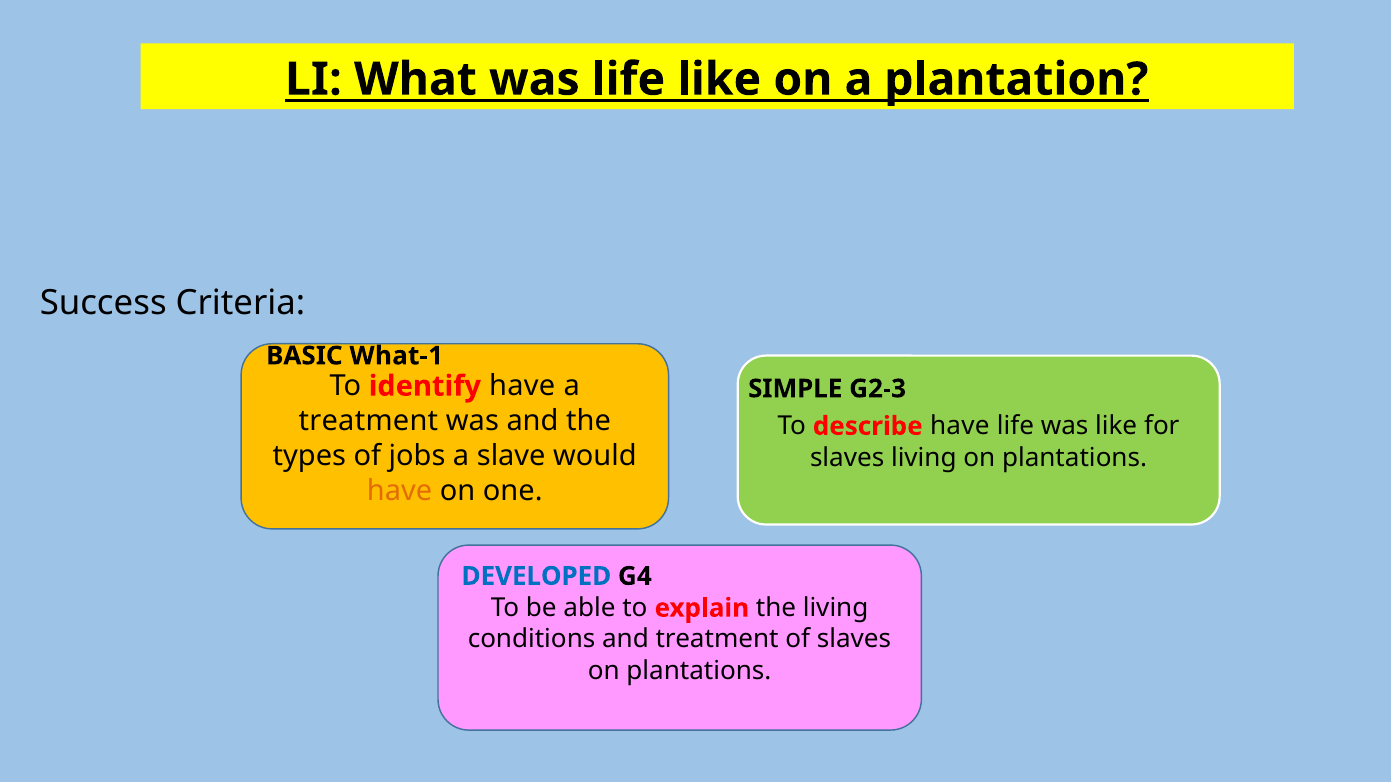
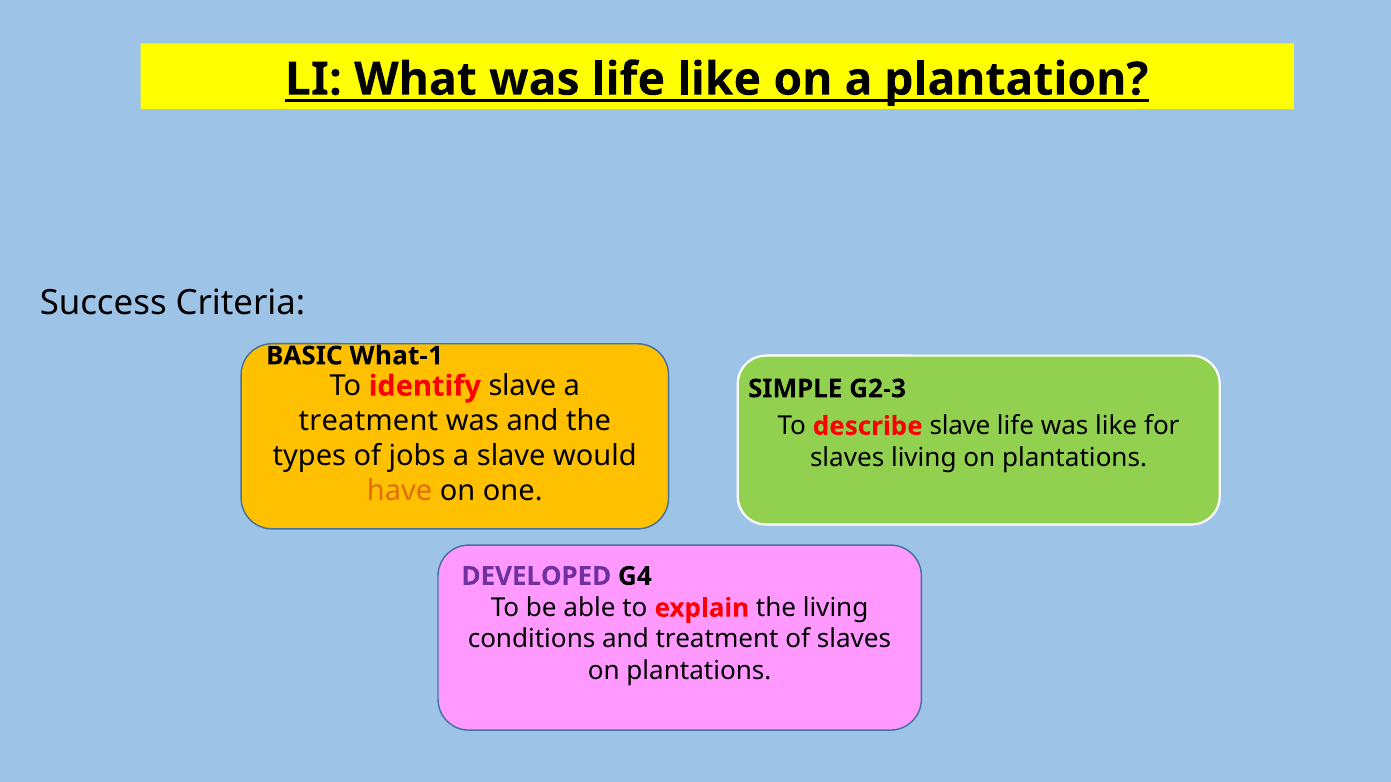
identify have: have -> slave
describe have: have -> slave
DEVELOPED colour: blue -> purple
